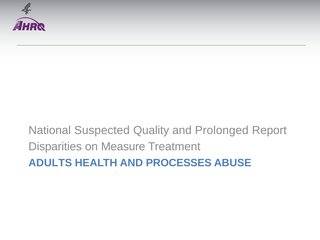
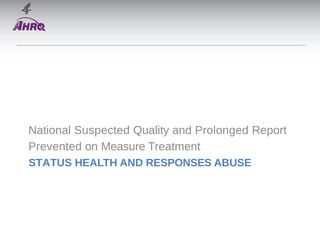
Disparities: Disparities -> Prevented
ADULTS: ADULTS -> STATUS
PROCESSES: PROCESSES -> RESPONSES
